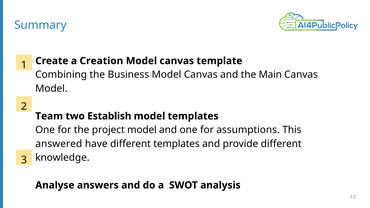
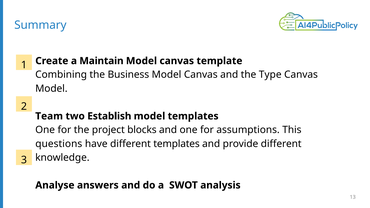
Creation: Creation -> Maintain
Main: Main -> Type
project model: model -> blocks
answered: answered -> questions
